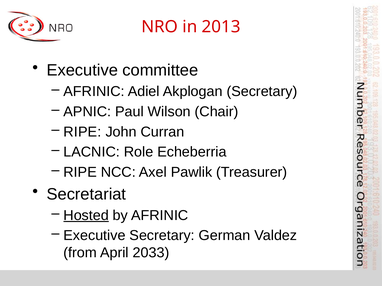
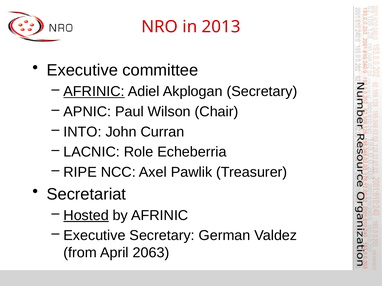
AFRINIC at (94, 92) underline: none -> present
RIPE at (82, 132): RIPE -> INTO
2033: 2033 -> 2063
